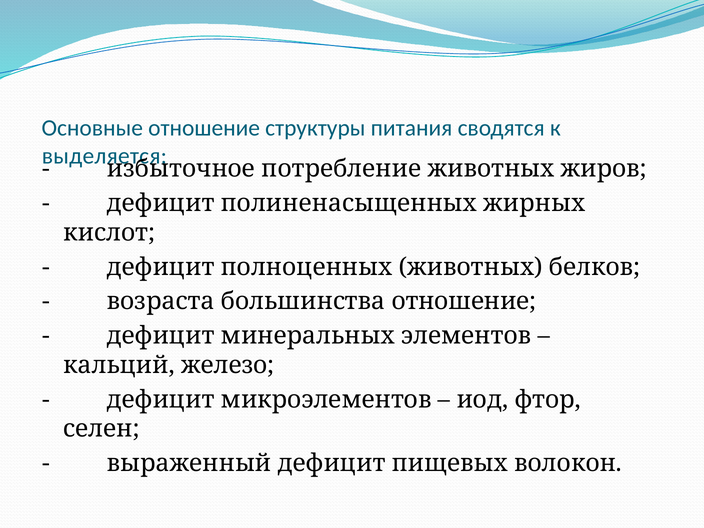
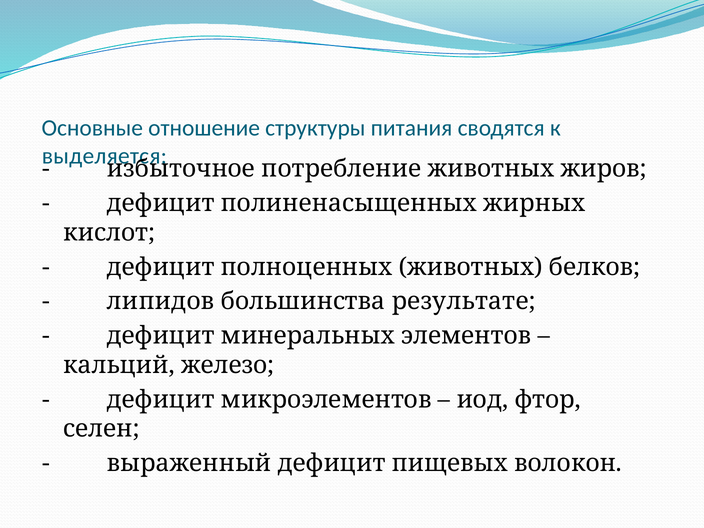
возраста: возраста -> липидов
большинства отношение: отношение -> результате
